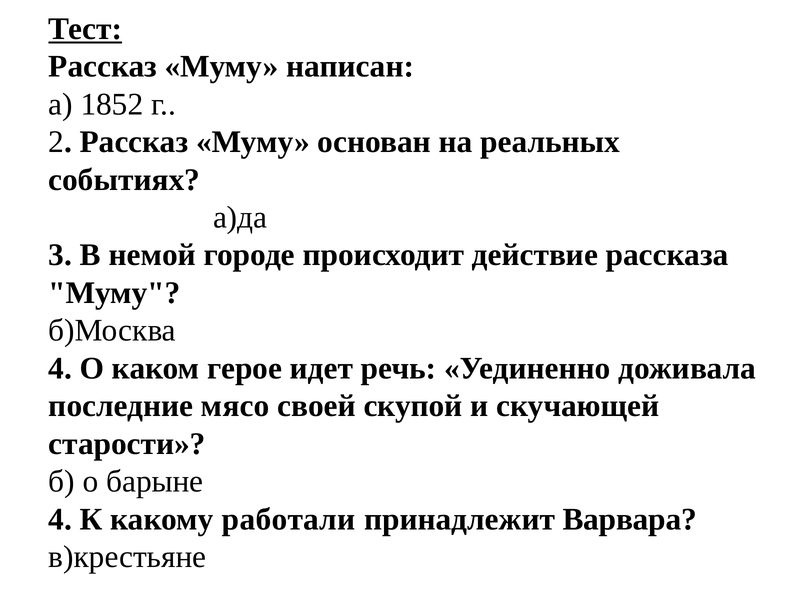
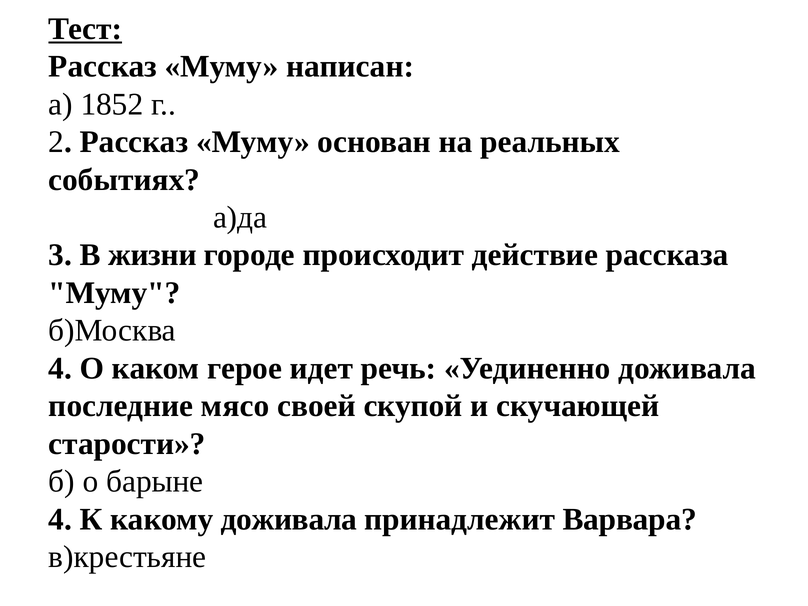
немой: немой -> жизни
какому работали: работали -> доживала
